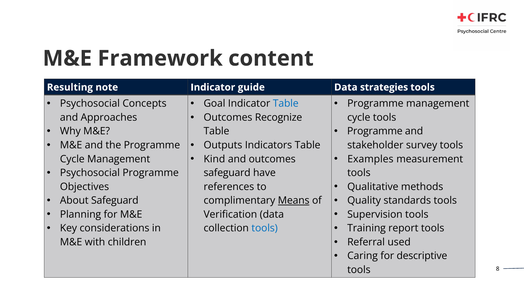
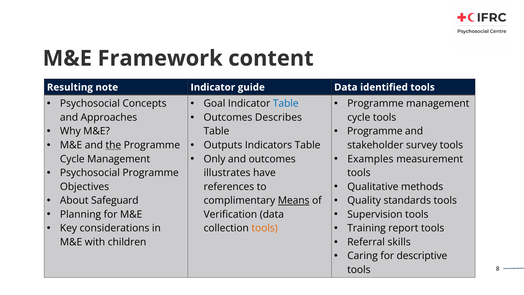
strategies: strategies -> identified
Recognize: Recognize -> Describes
the underline: none -> present
Kind: Kind -> Only
safeguard at (227, 173): safeguard -> illustrates
tools at (265, 228) colour: blue -> orange
used: used -> skills
